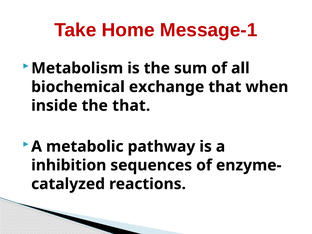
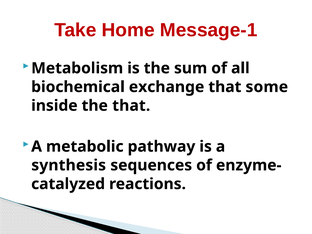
when: when -> some
inhibition: inhibition -> synthesis
